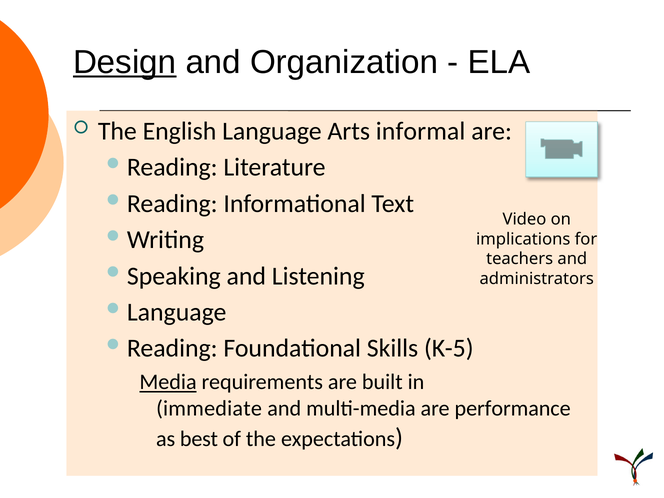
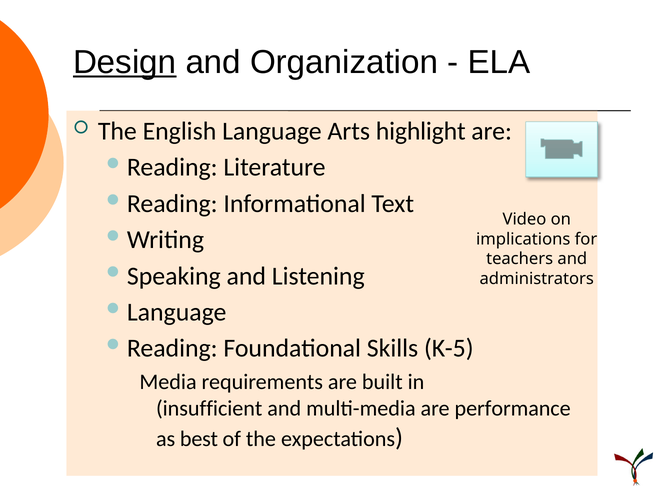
informal: informal -> highlight
Media underline: present -> none
immediate: immediate -> insufficient
